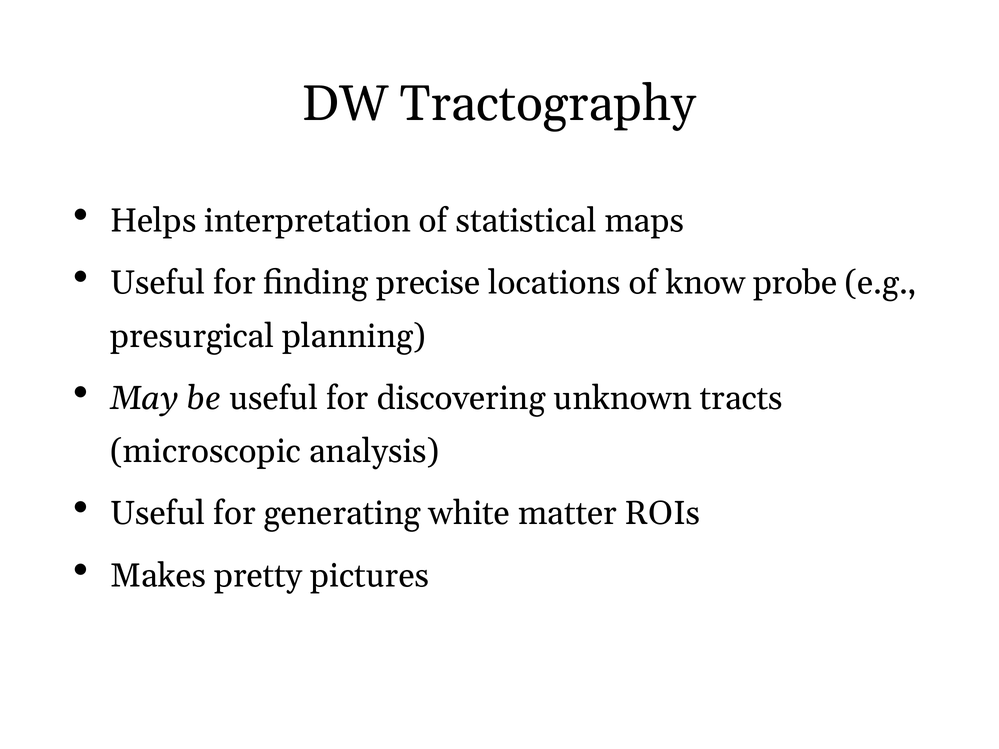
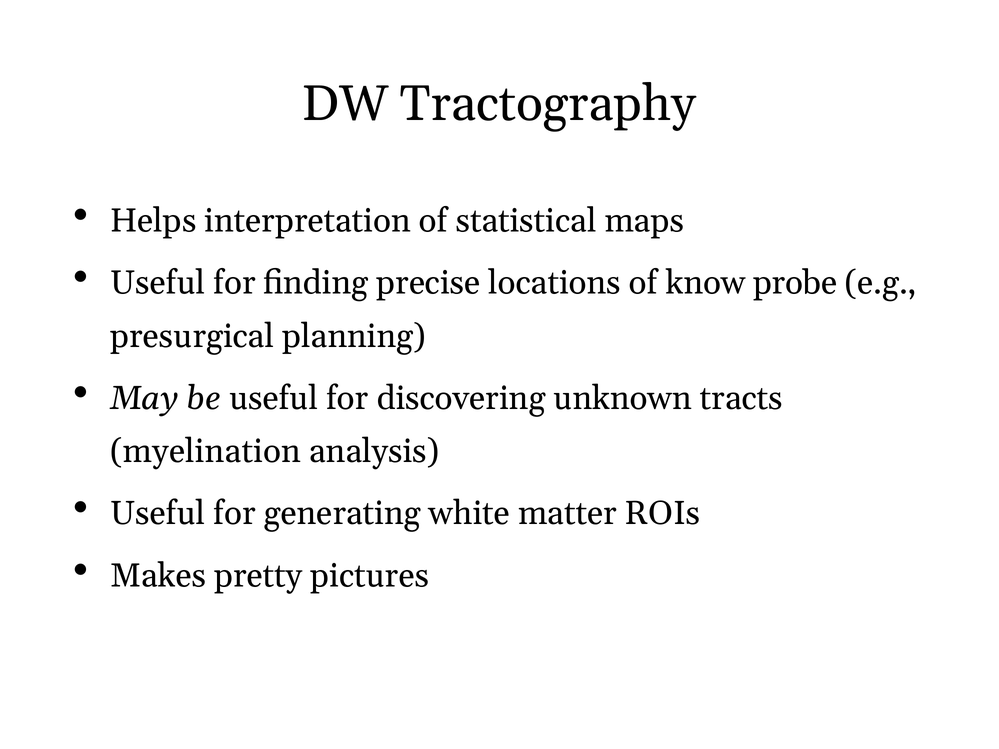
microscopic: microscopic -> myelination
